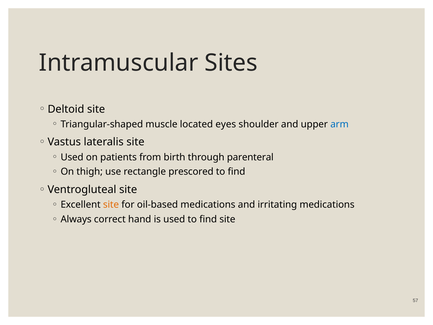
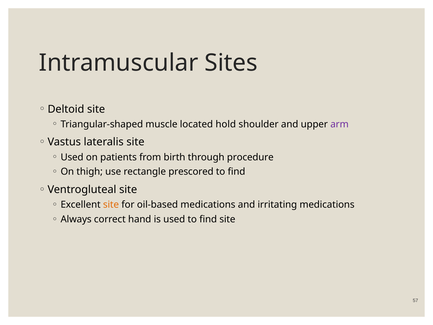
eyes: eyes -> hold
arm colour: blue -> purple
parenteral: parenteral -> procedure
